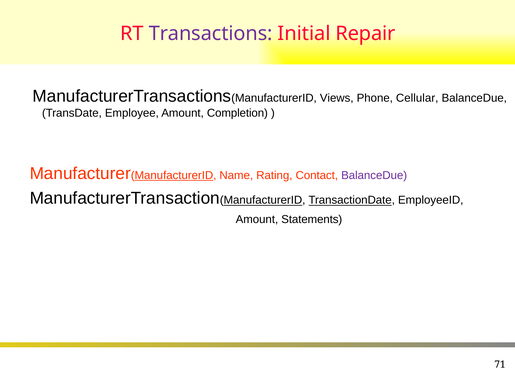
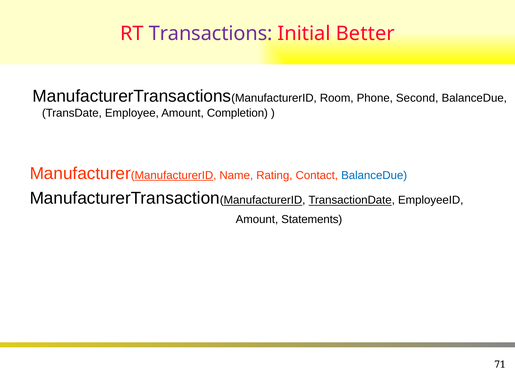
Repair: Repair -> Better
Views: Views -> Room
Cellular: Cellular -> Second
BalanceDue at (374, 175) colour: purple -> blue
